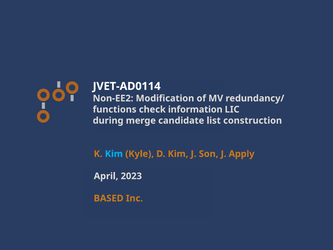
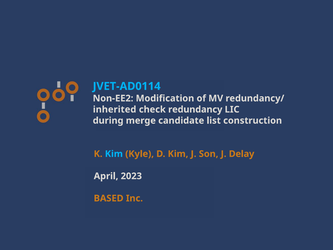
JVET-AD0114 colour: white -> light blue
functions: functions -> inherited
information: information -> redundancy
Apply: Apply -> Delay
